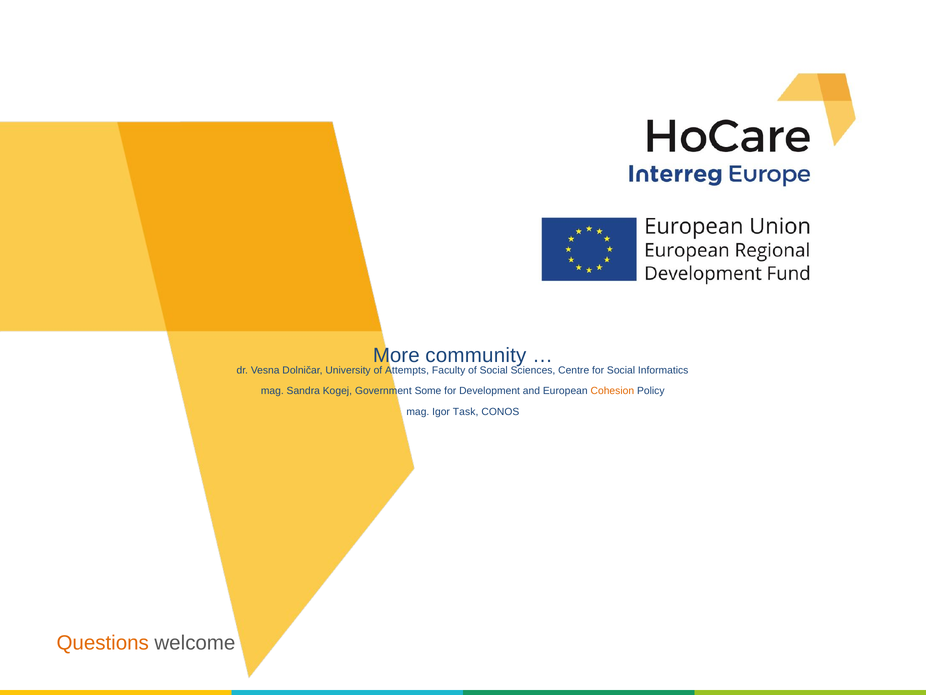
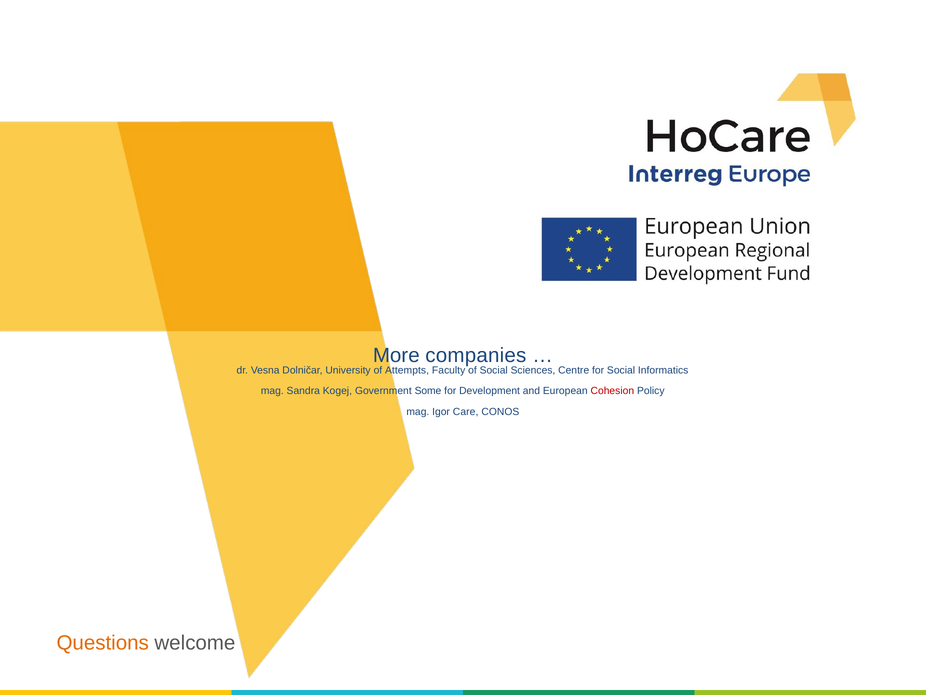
community: community -> companies
Cohesion colour: orange -> red
Task: Task -> Care
